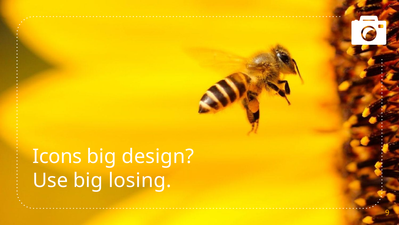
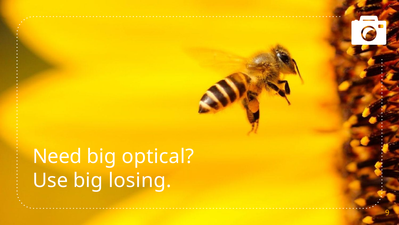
Icons: Icons -> Need
design: design -> optical
